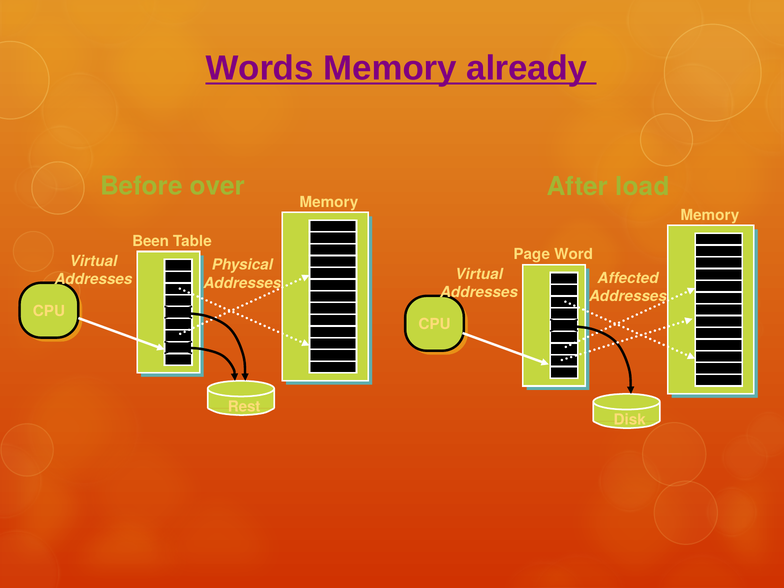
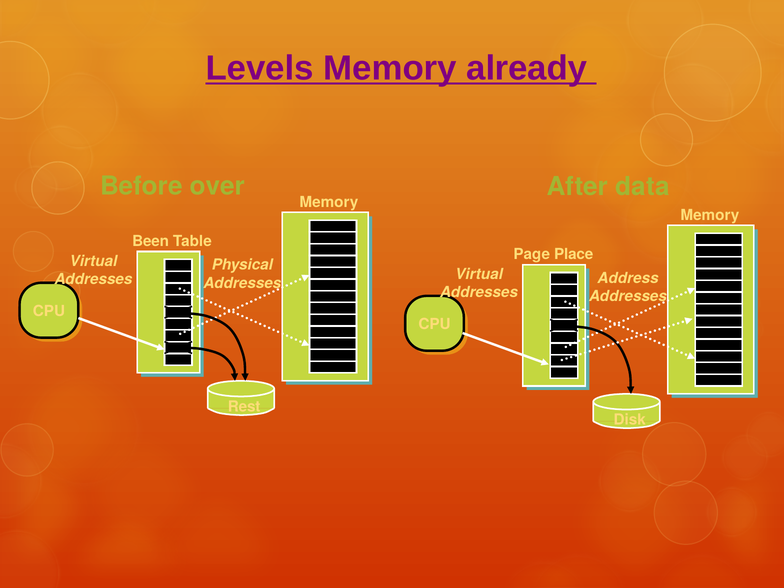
Words: Words -> Levels
load: load -> data
Word: Word -> Place
Affected: Affected -> Address
